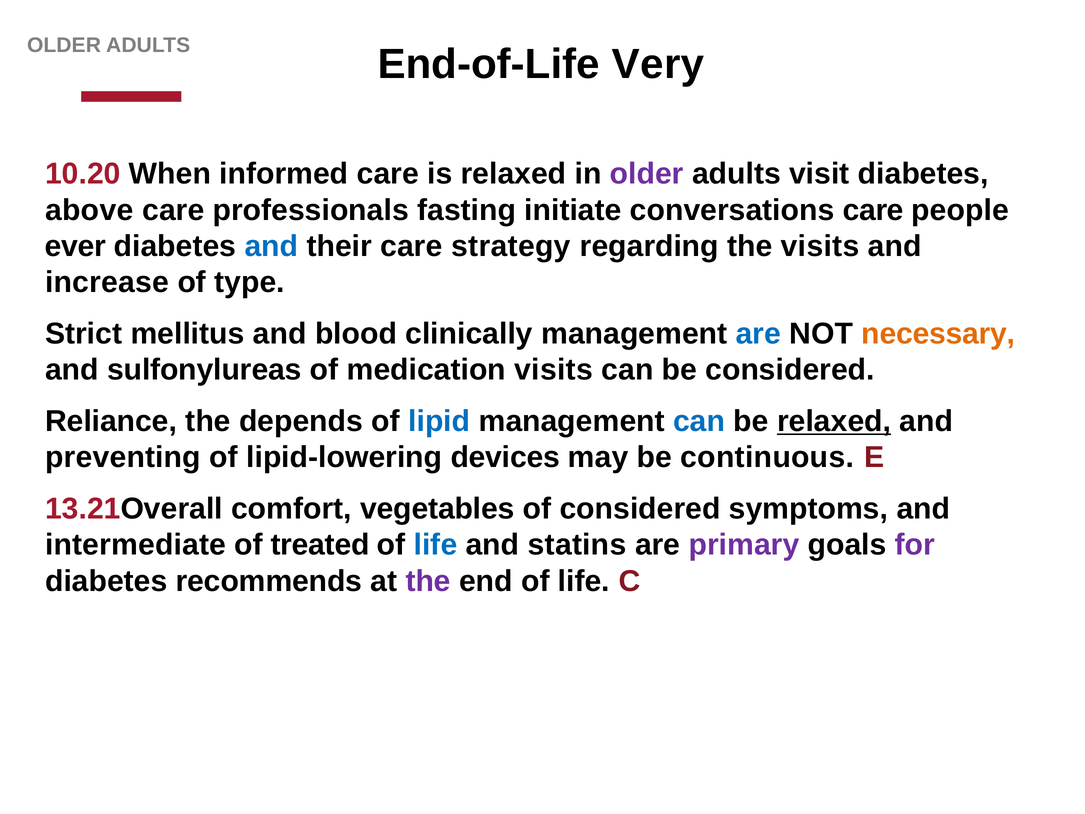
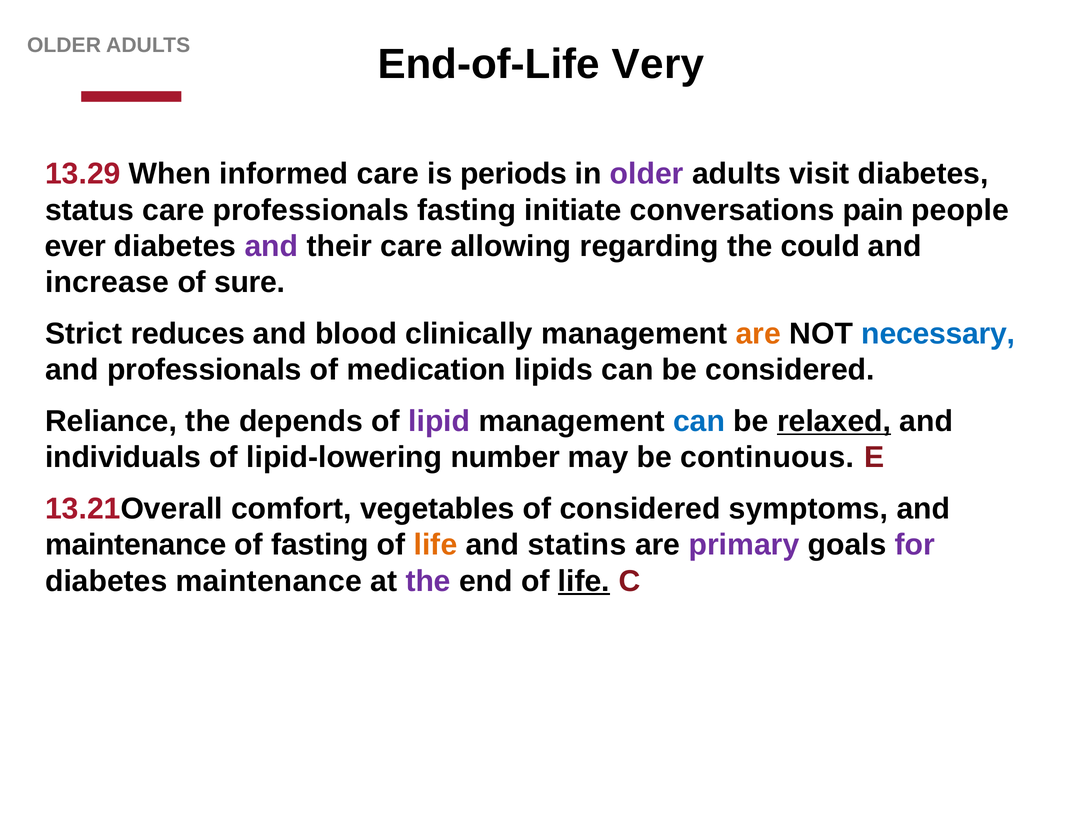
10.20: 10.20 -> 13.29
is relaxed: relaxed -> periods
above: above -> status
conversations care: care -> pain
and at (271, 246) colour: blue -> purple
strategy: strategy -> allowing
the visits: visits -> could
type: type -> sure
mellitus: mellitus -> reduces
are at (758, 334) colour: blue -> orange
necessary colour: orange -> blue
and sulfonylureas: sulfonylureas -> professionals
medication visits: visits -> lipids
lipid colour: blue -> purple
preventing: preventing -> individuals
devices: devices -> number
intermediate at (136, 545): intermediate -> maintenance
of treated: treated -> fasting
life at (436, 545) colour: blue -> orange
diabetes recommends: recommends -> maintenance
life at (584, 581) underline: none -> present
